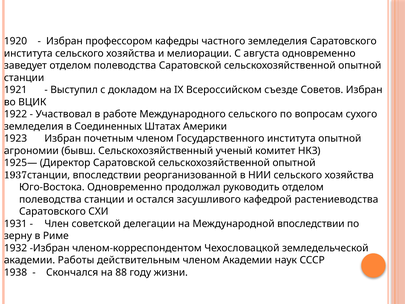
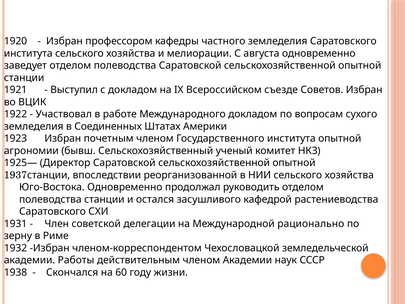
Международного сельского: сельского -> докладом
Международной впоследствии: впоследствии -> рационально
88: 88 -> 60
